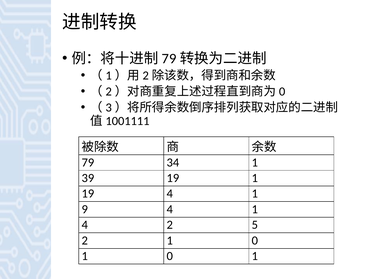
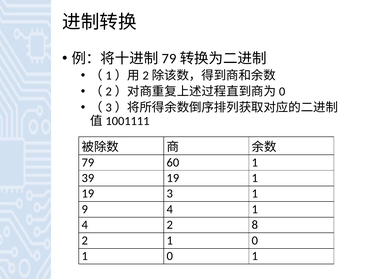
34: 34 -> 60
19 4: 4 -> 3
5: 5 -> 8
